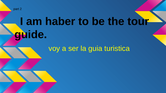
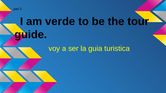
haber: haber -> verde
